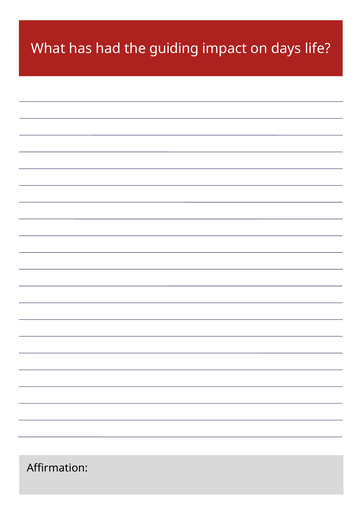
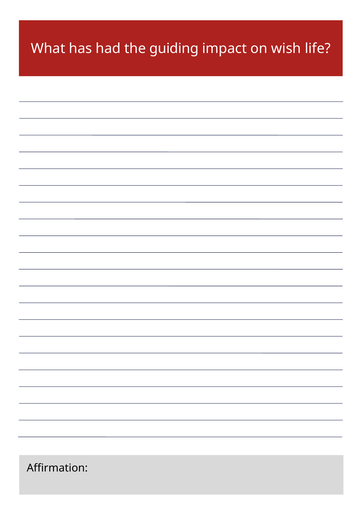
days: days -> wish
